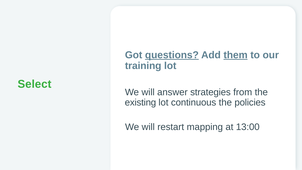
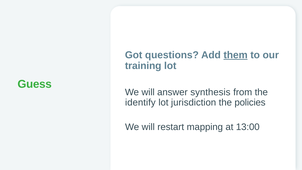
questions underline: present -> none
Select: Select -> Guess
strategies: strategies -> synthesis
existing: existing -> identify
continuous: continuous -> jurisdiction
